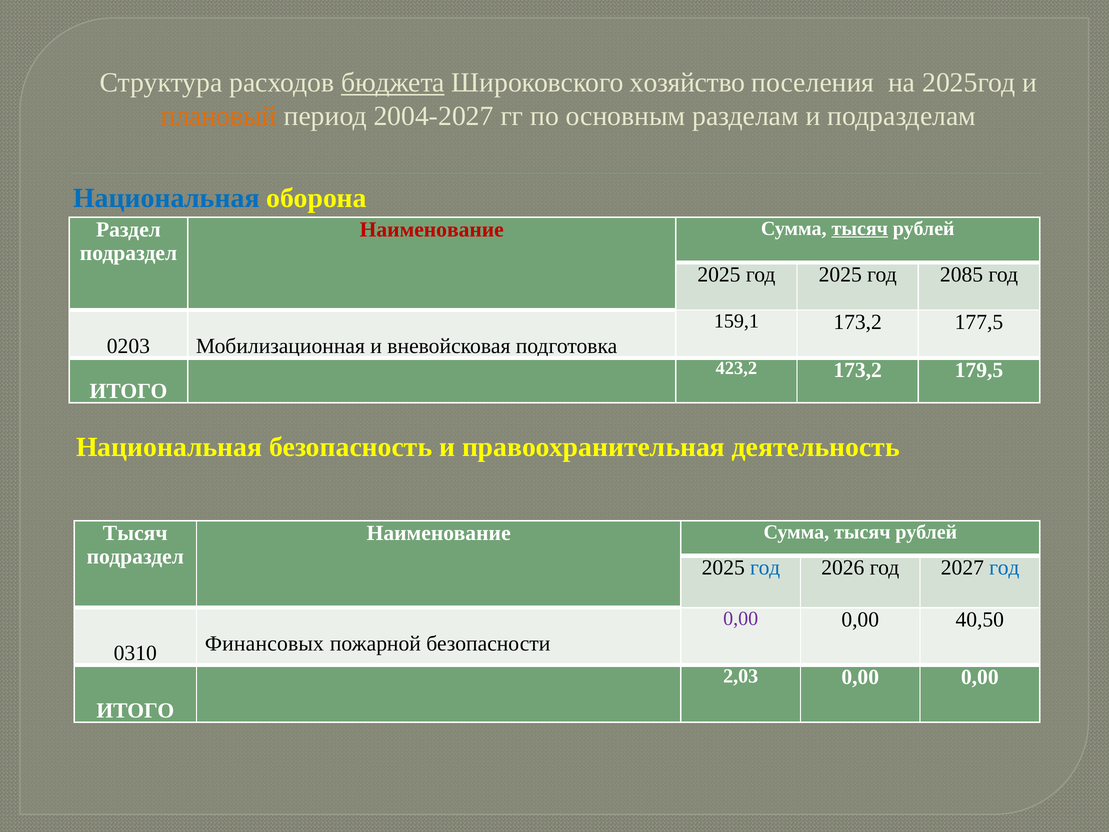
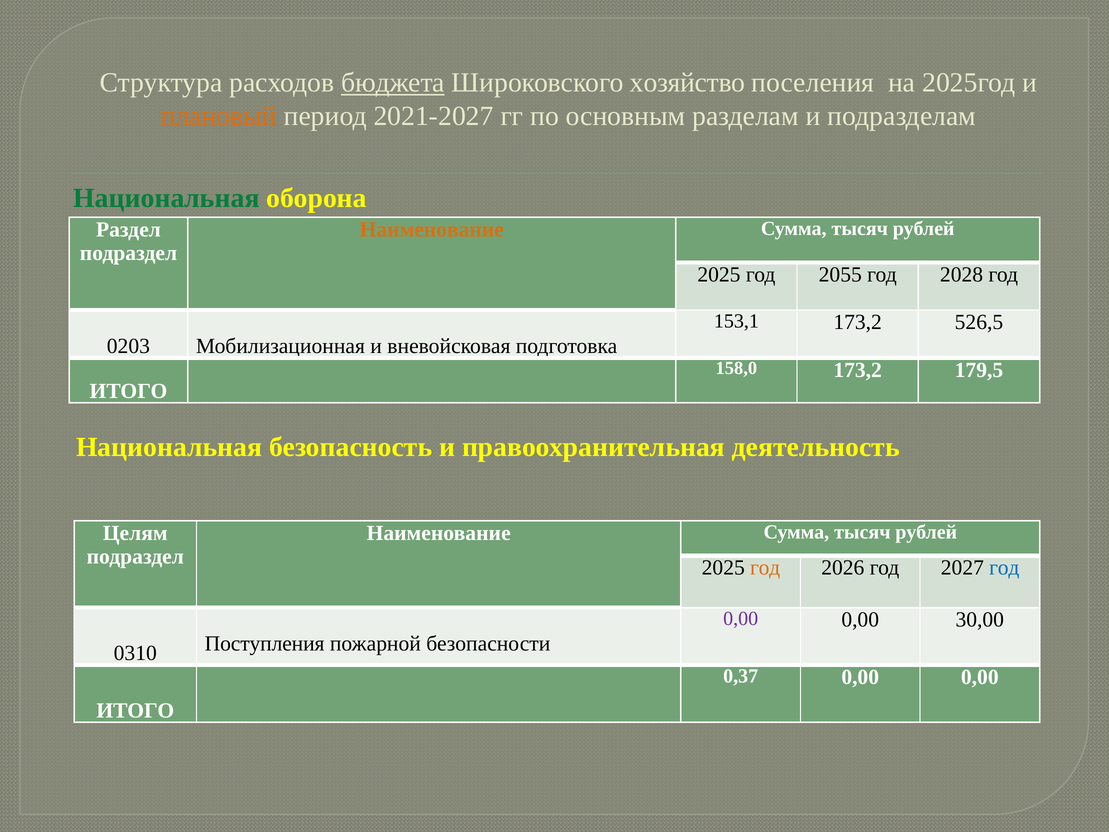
2004-2027: 2004-2027 -> 2021-2027
Национальная at (166, 198) colour: blue -> green
Наименование at (432, 229) colour: red -> orange
тысяч at (860, 228) underline: present -> none
год 2025: 2025 -> 2055
2085: 2085 -> 2028
159,1: 159,1 -> 153,1
177,5: 177,5 -> 526,5
423,2: 423,2 -> 158,0
Тысяч at (135, 533): Тысяч -> Целям
год at (765, 568) colour: blue -> orange
40,50: 40,50 -> 30,00
Финансовых: Финансовых -> Поступления
2,03: 2,03 -> 0,37
